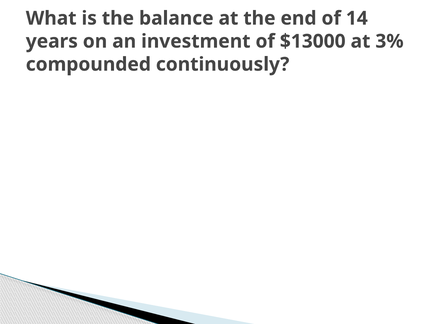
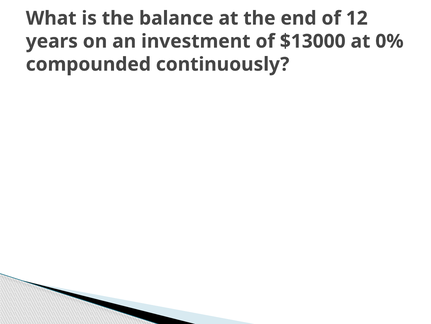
14: 14 -> 12
3%: 3% -> 0%
